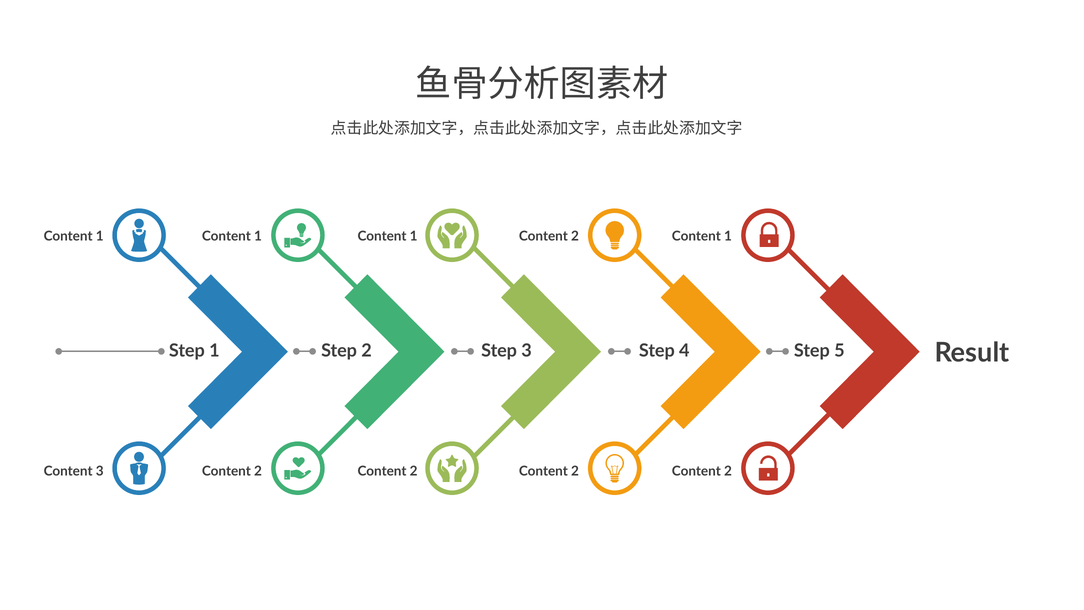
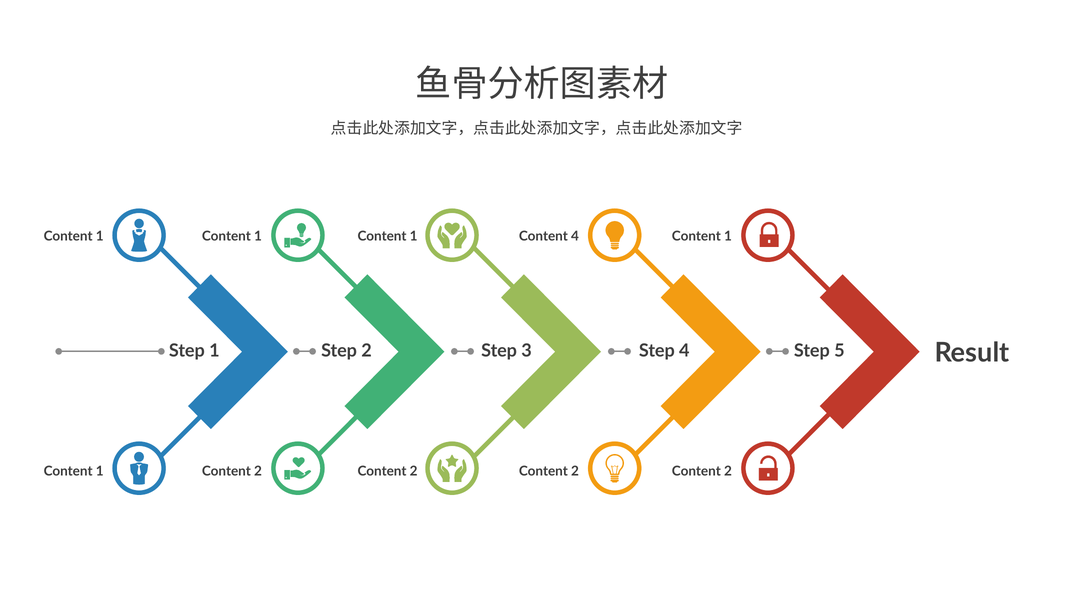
2 at (575, 236): 2 -> 4
3 at (100, 471): 3 -> 1
